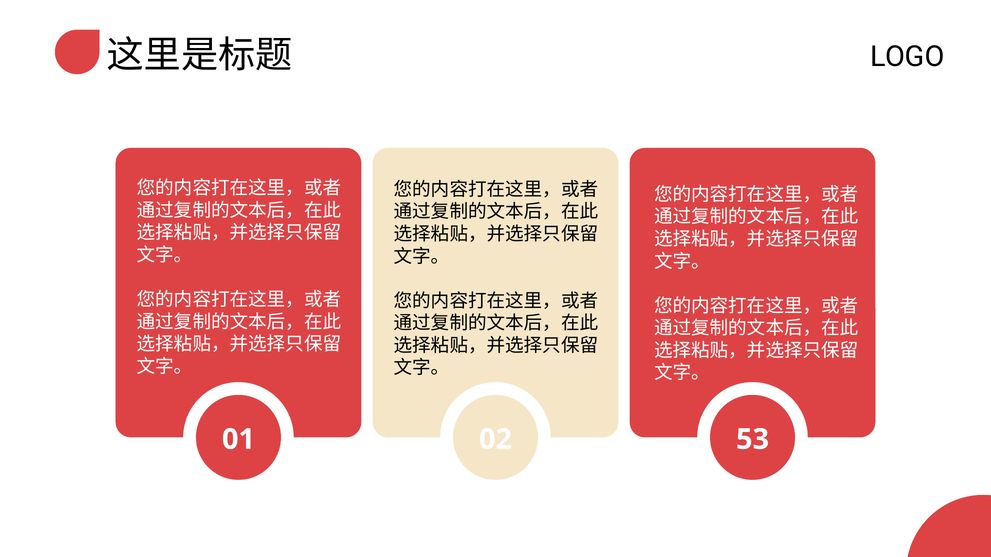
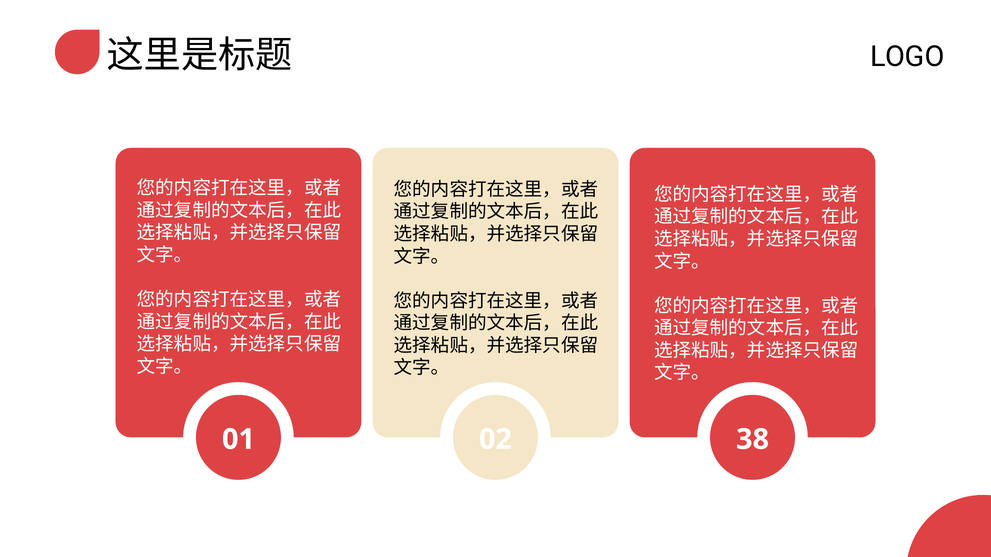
53: 53 -> 38
